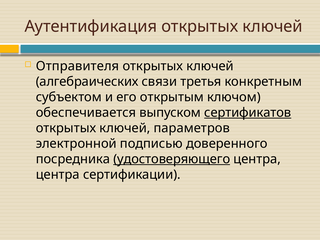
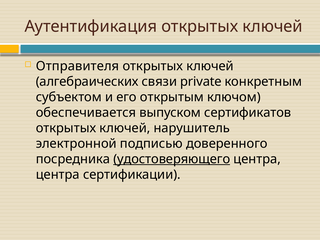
третья: третья -> private
сертификатов underline: present -> none
параметров: параметров -> нарушитель
